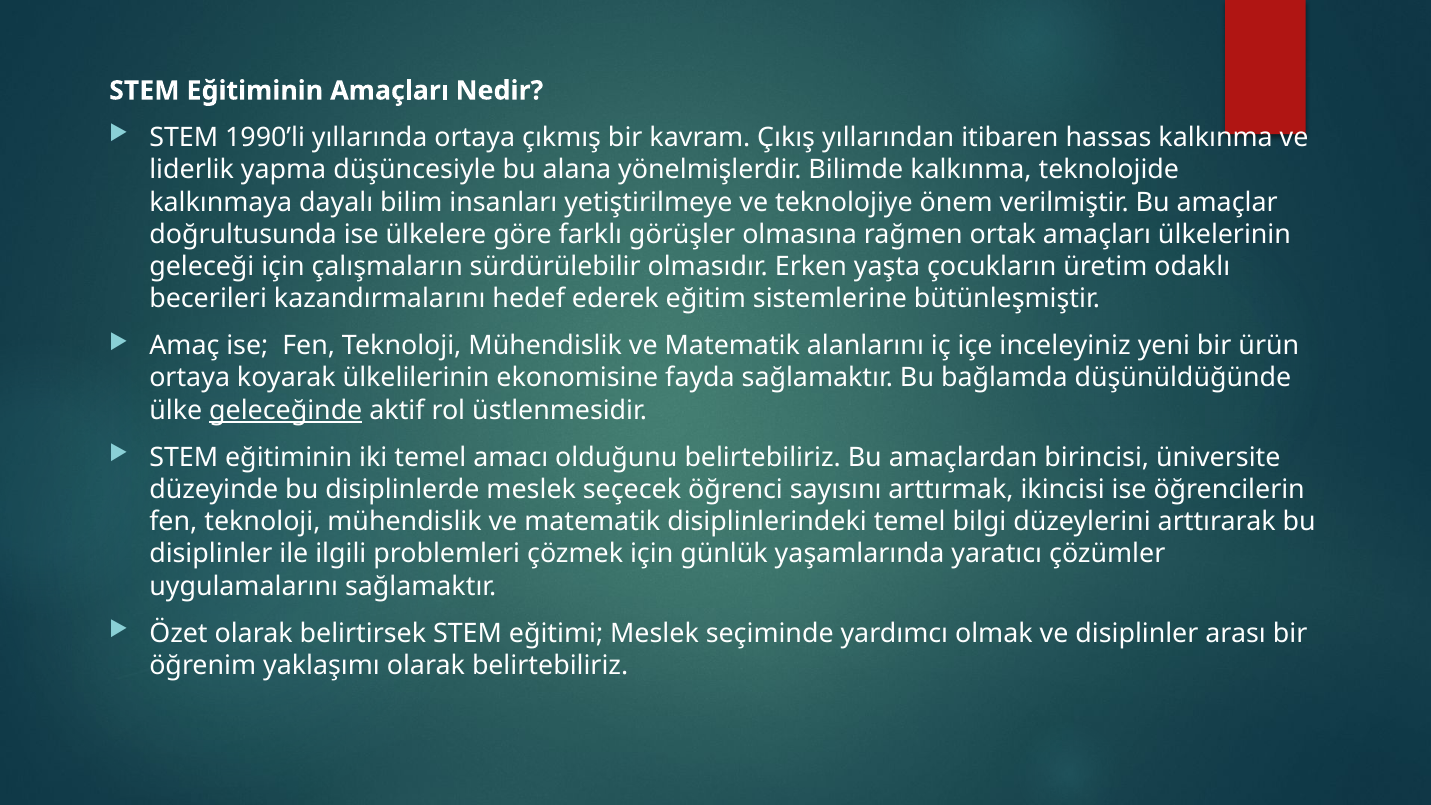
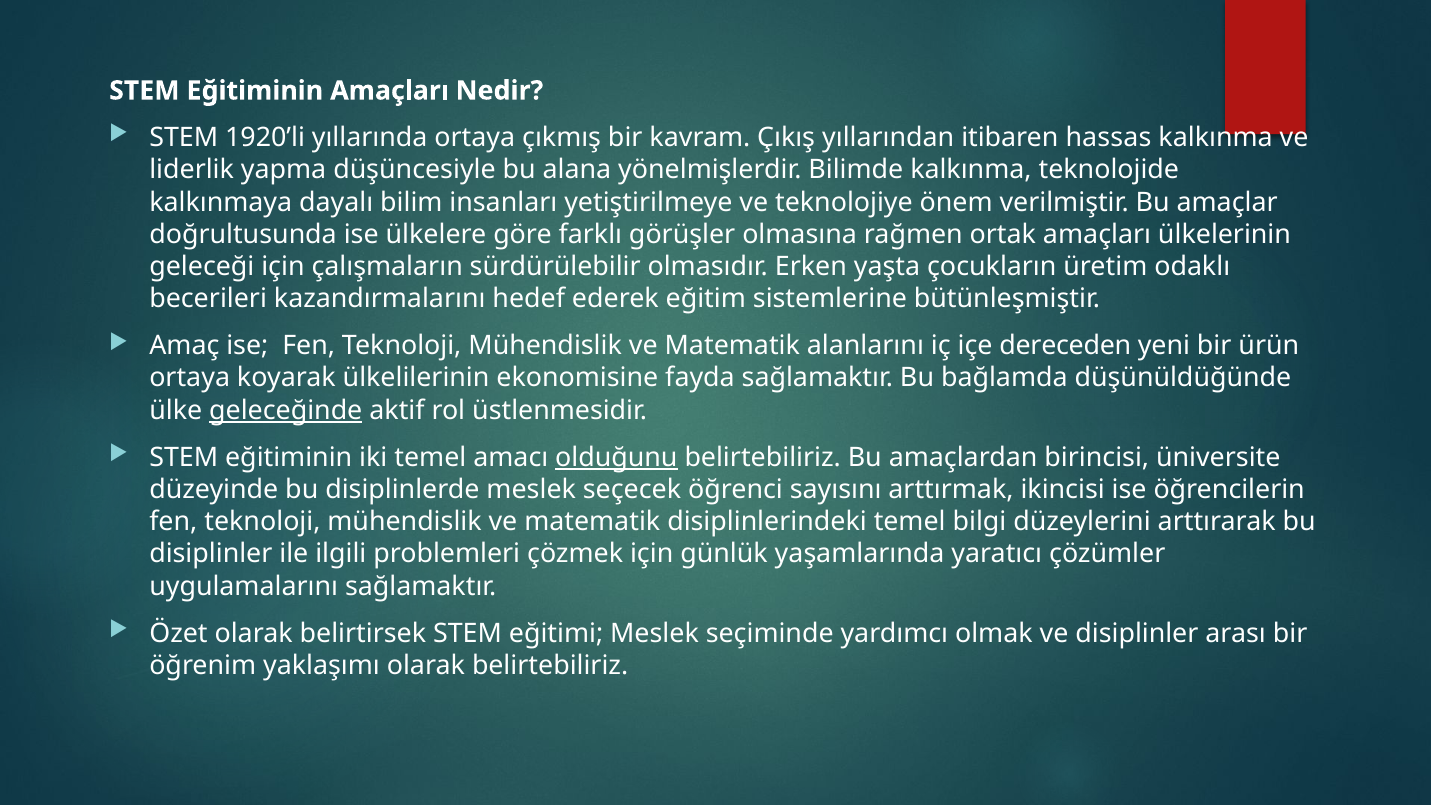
1990’li: 1990’li -> 1920’li
inceleyiniz: inceleyiniz -> dereceden
olduğunu underline: none -> present
